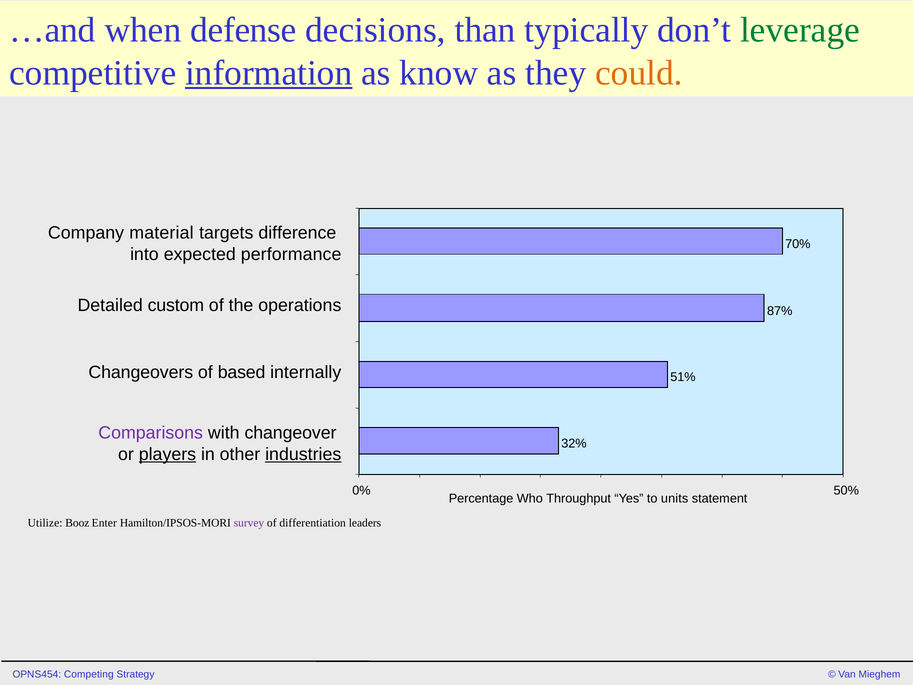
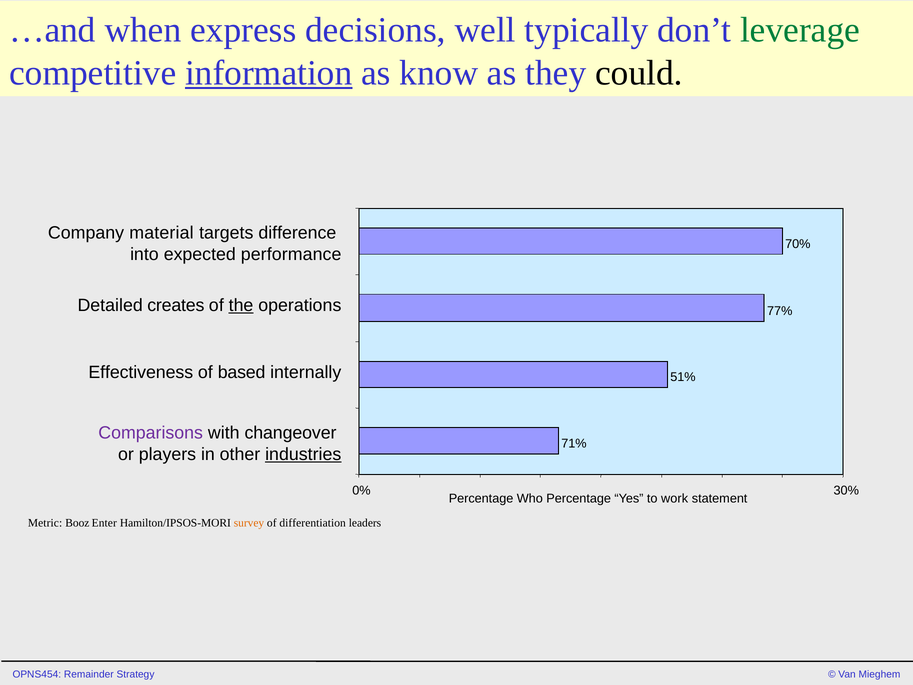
defense: defense -> express
than: than -> well
could colour: orange -> black
custom: custom -> creates
the underline: none -> present
87%: 87% -> 77%
Changeovers: Changeovers -> Effectiveness
32%: 32% -> 71%
players underline: present -> none
50%: 50% -> 30%
Who Throughput: Throughput -> Percentage
units: units -> work
Utilize: Utilize -> Metric
survey colour: purple -> orange
Competing: Competing -> Remainder
